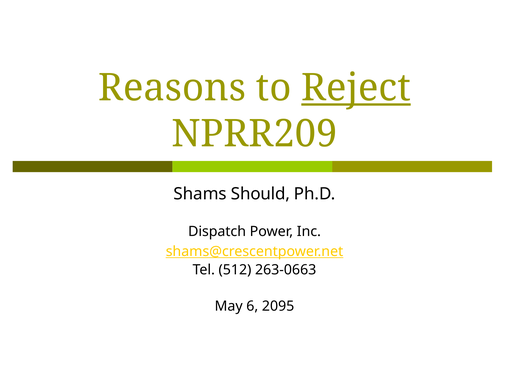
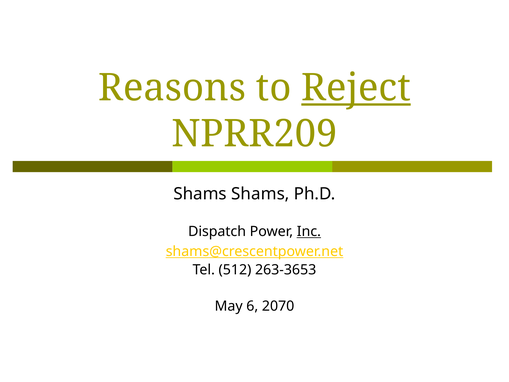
Shams Should: Should -> Shams
Inc underline: none -> present
263-0663: 263-0663 -> 263-3653
2095: 2095 -> 2070
